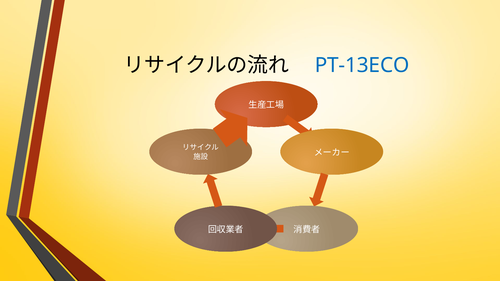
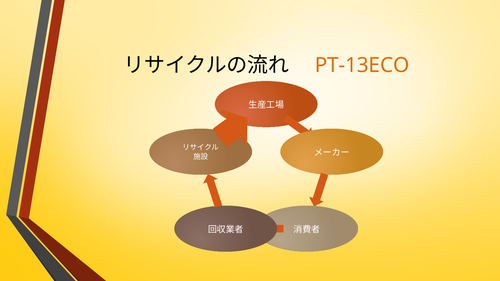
PT-13ECO colour: blue -> orange
